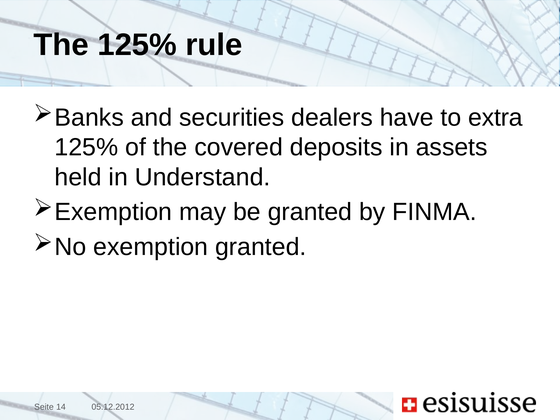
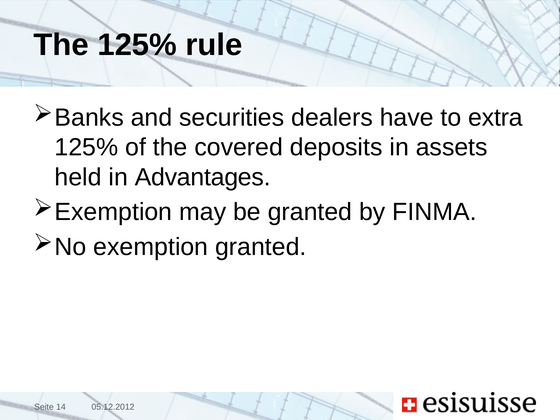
Understand: Understand -> Advantages
